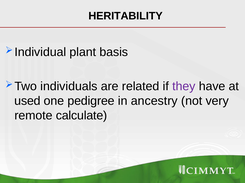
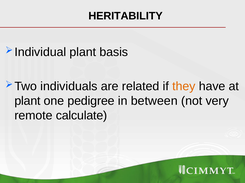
they colour: purple -> orange
used at (27, 101): used -> plant
ancestry: ancestry -> between
